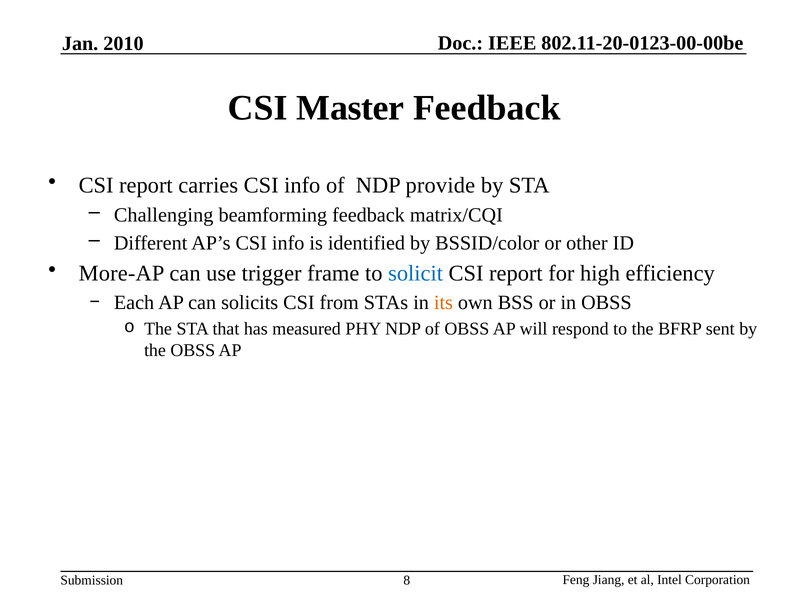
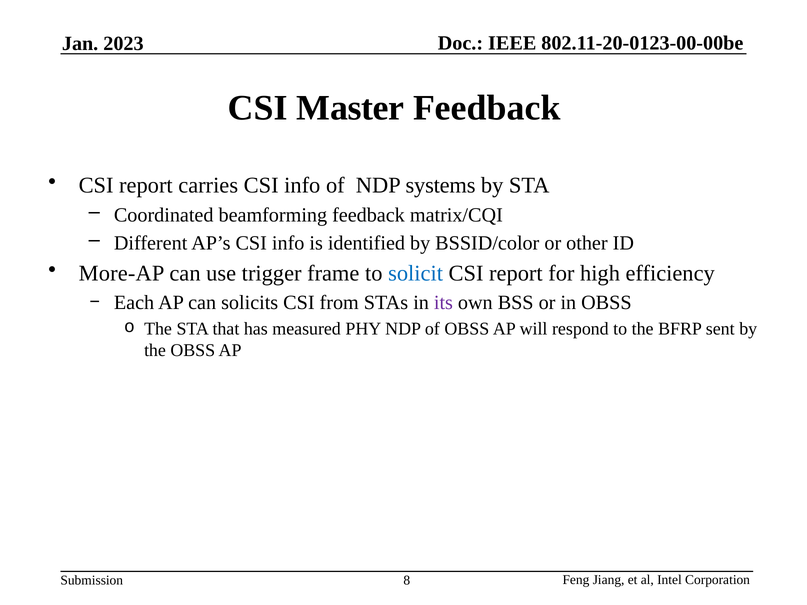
2010: 2010 -> 2023
provide: provide -> systems
Challenging: Challenging -> Coordinated
its colour: orange -> purple
